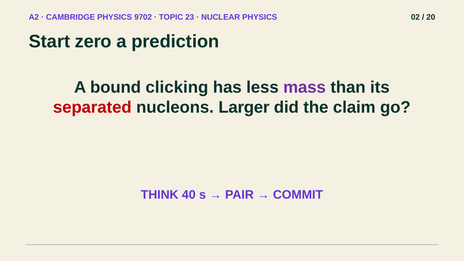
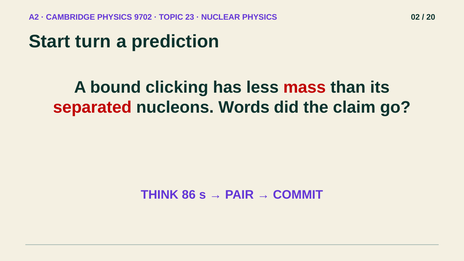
zero: zero -> turn
mass colour: purple -> red
Larger: Larger -> Words
40: 40 -> 86
